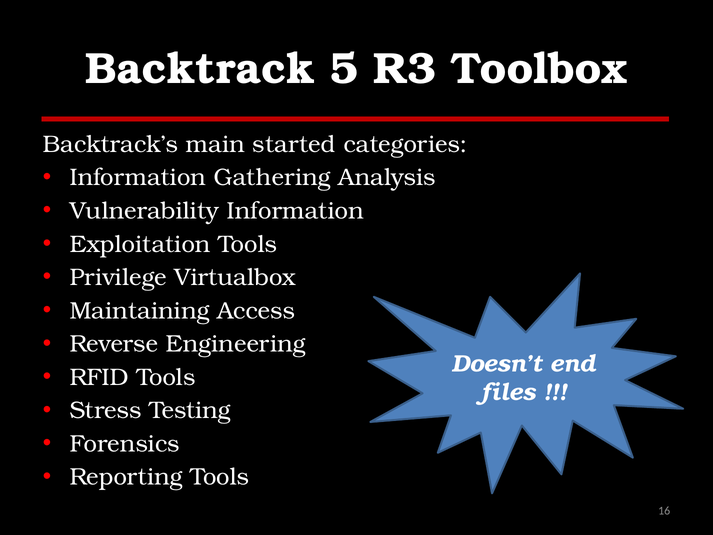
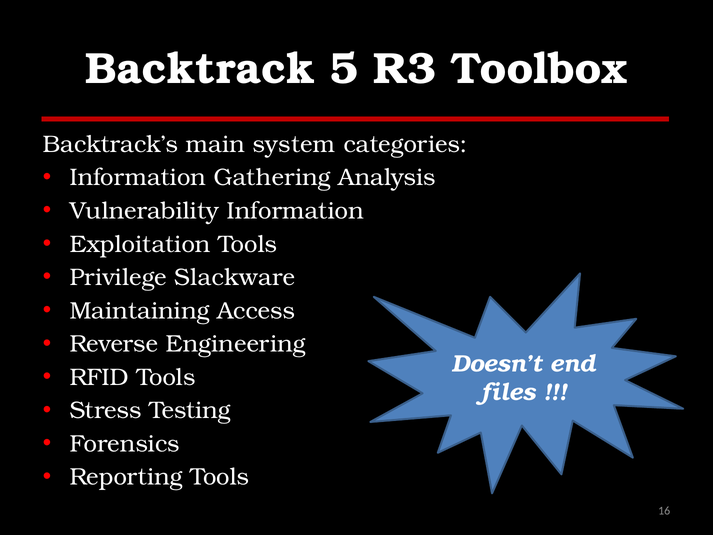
started: started -> system
Virtualbox: Virtualbox -> Slackware
